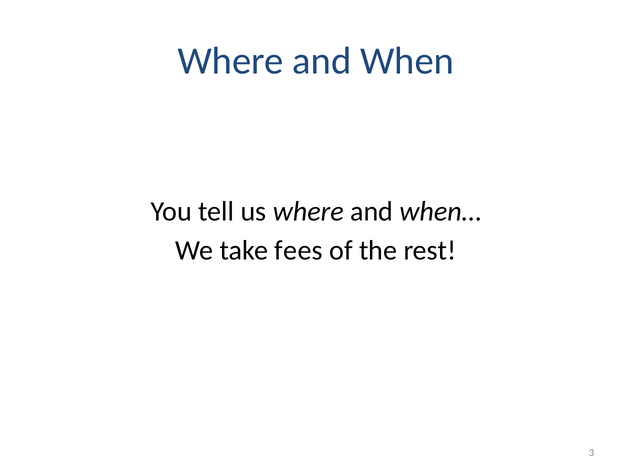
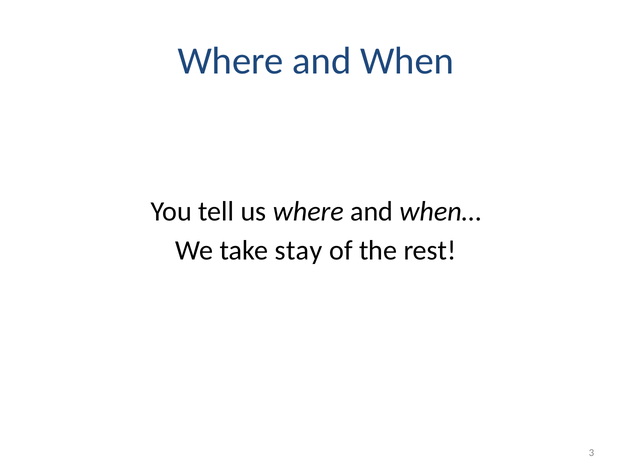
fees: fees -> stay
